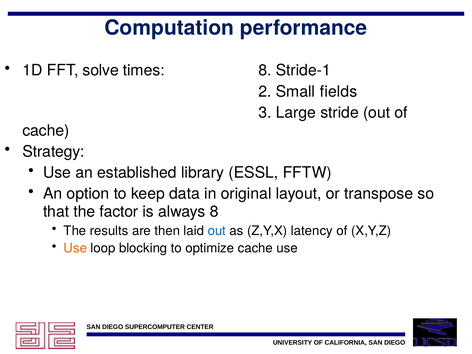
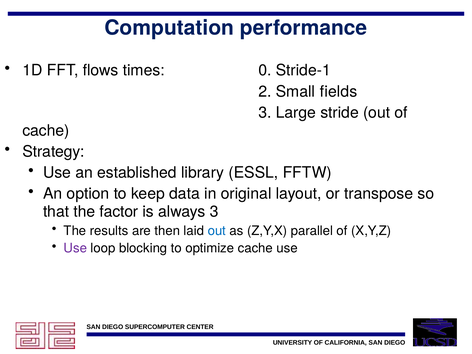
solve: solve -> flows
times 8: 8 -> 0
always 8: 8 -> 3
latency: latency -> parallel
Use at (75, 248) colour: orange -> purple
